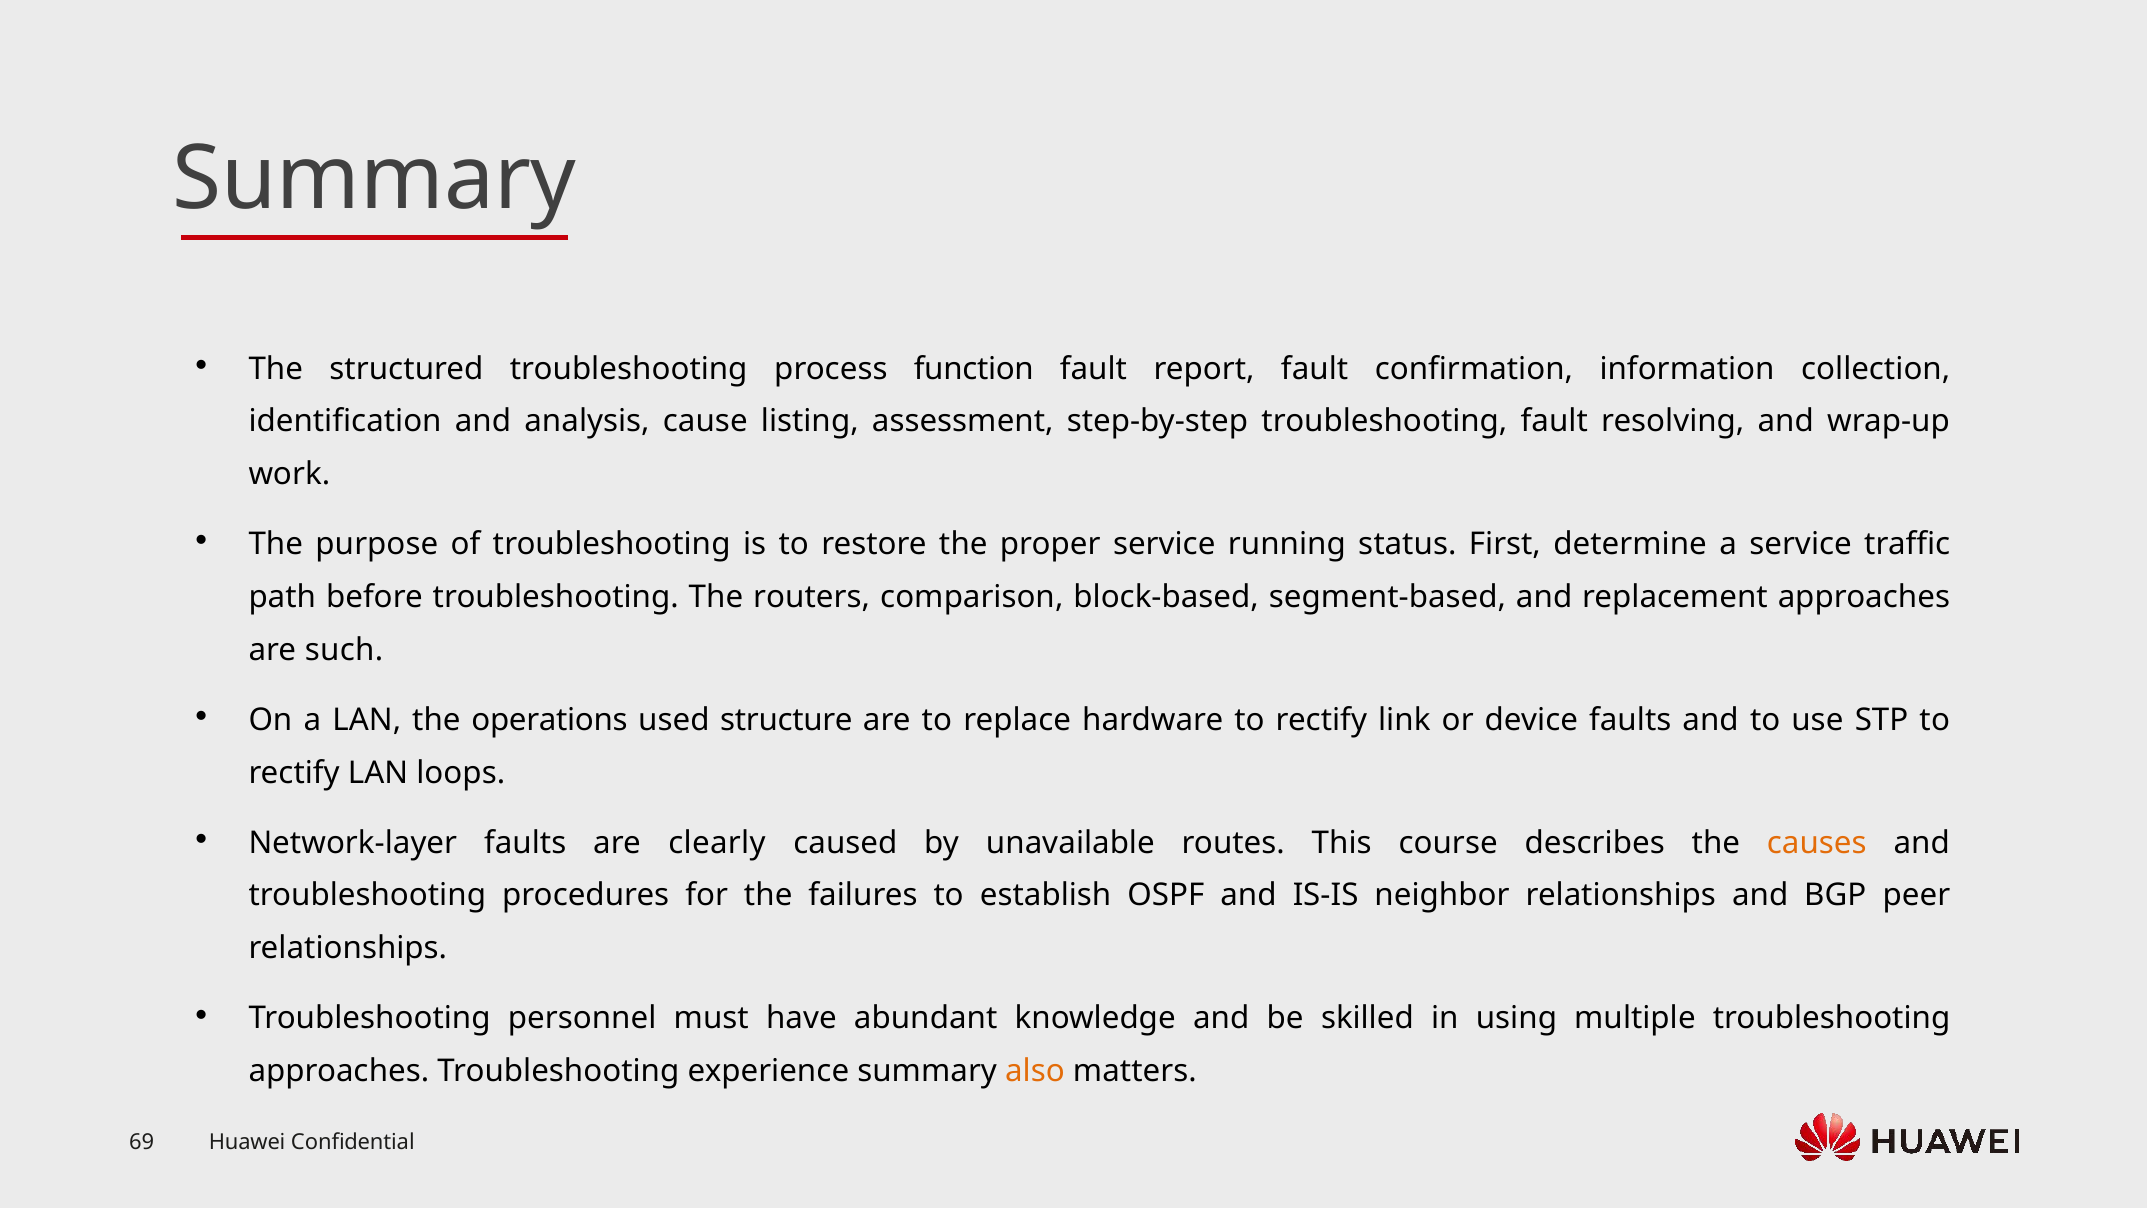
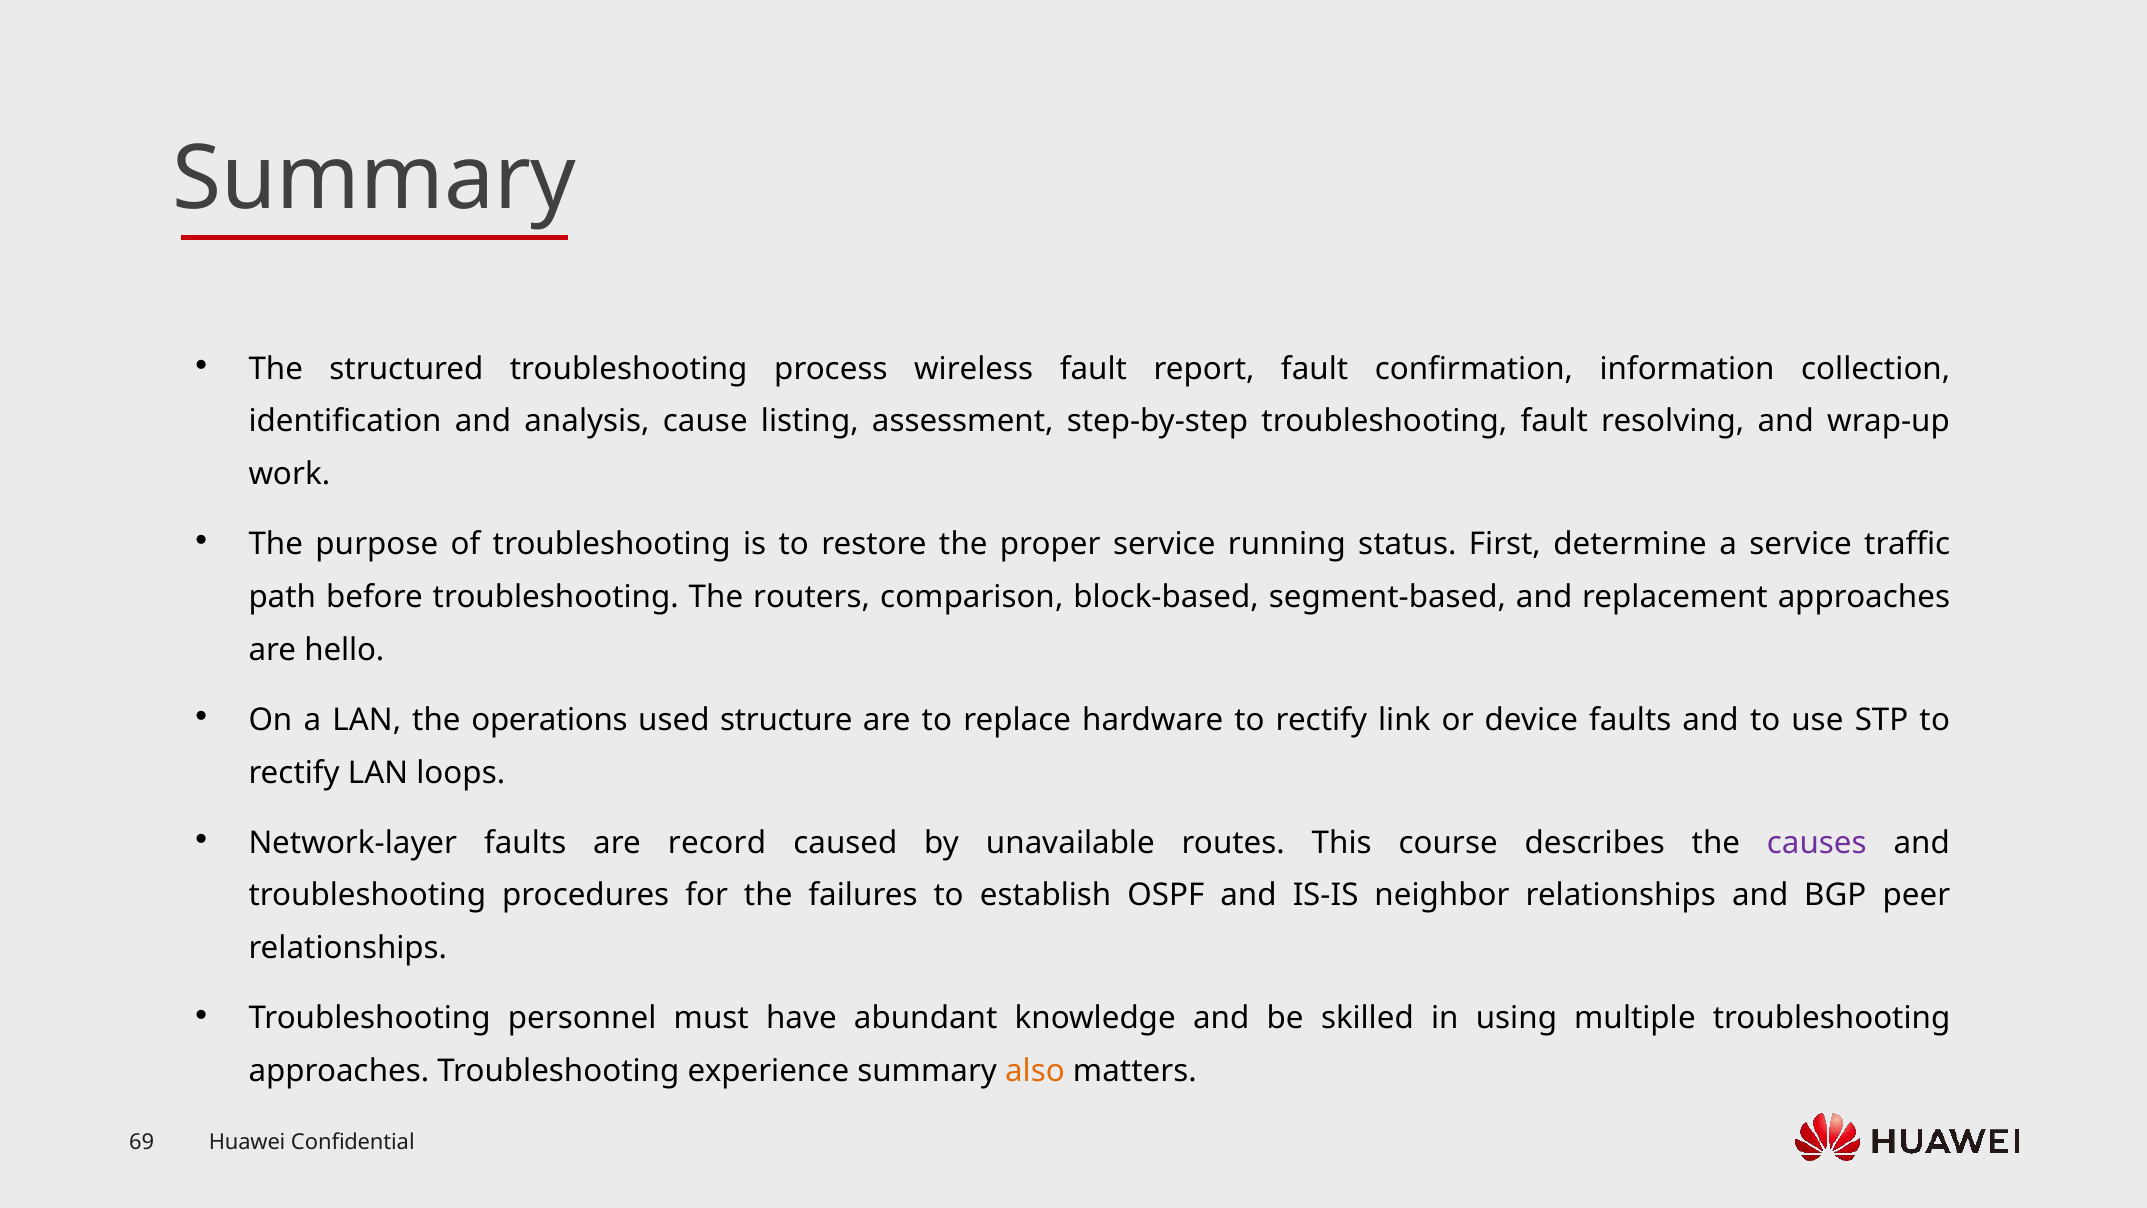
function: function -> wireless
such: such -> hello
clearly: clearly -> record
causes colour: orange -> purple
